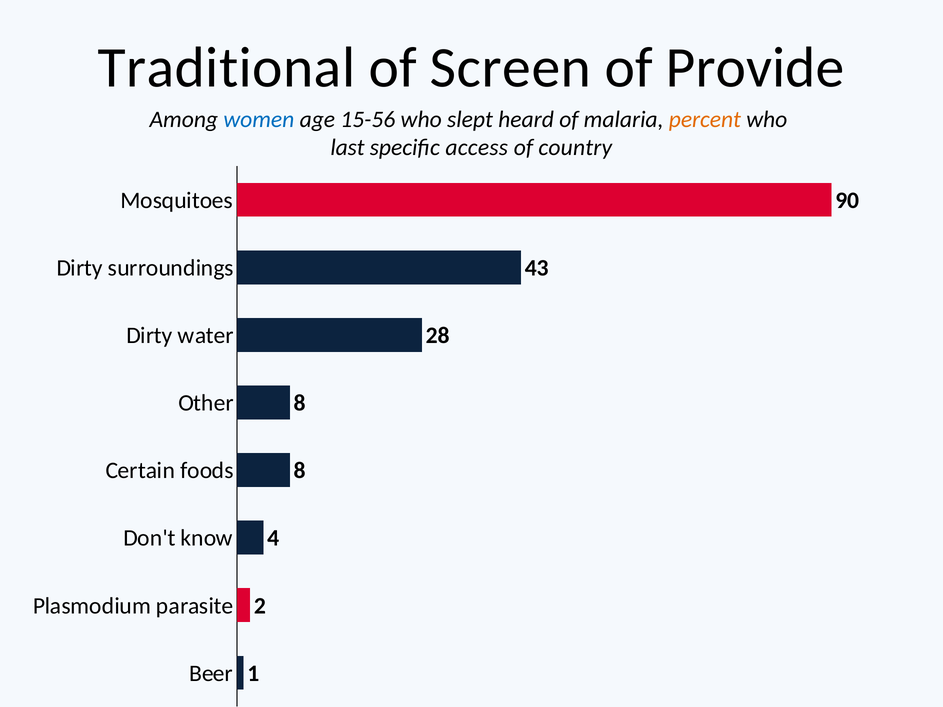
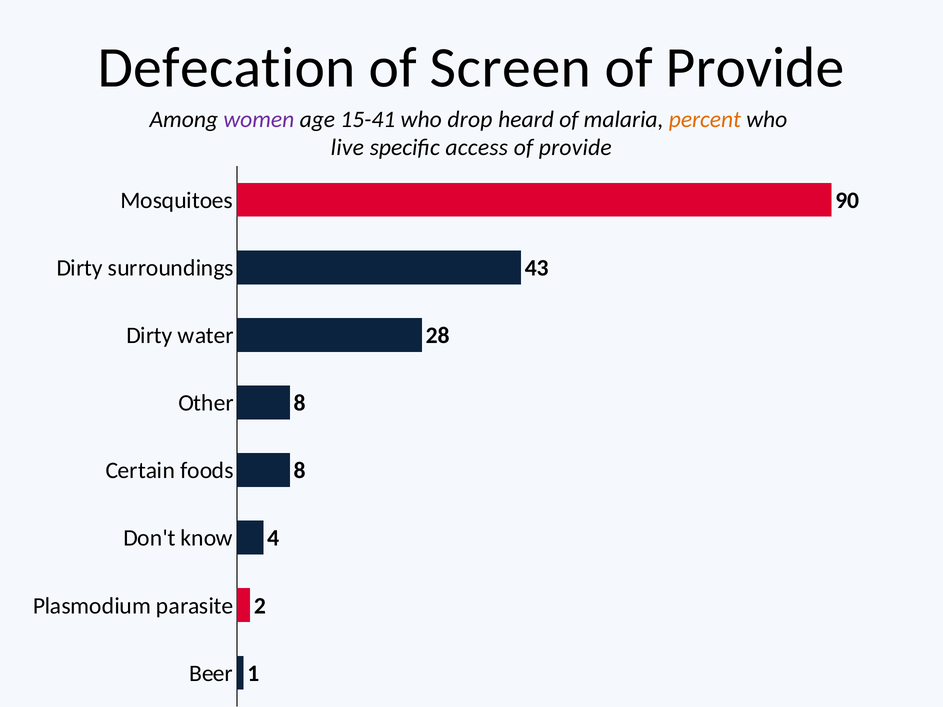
Traditional: Traditional -> Defecation
women colour: blue -> purple
15-56: 15-56 -> 15-41
slept: slept -> drop
last: last -> live
country at (575, 148): country -> provide
